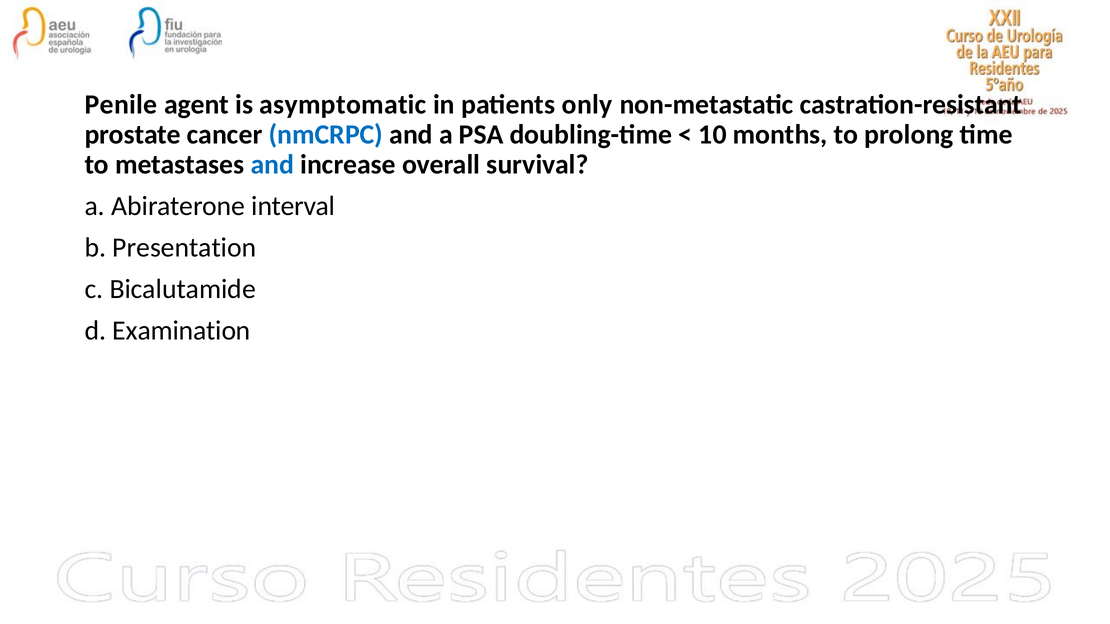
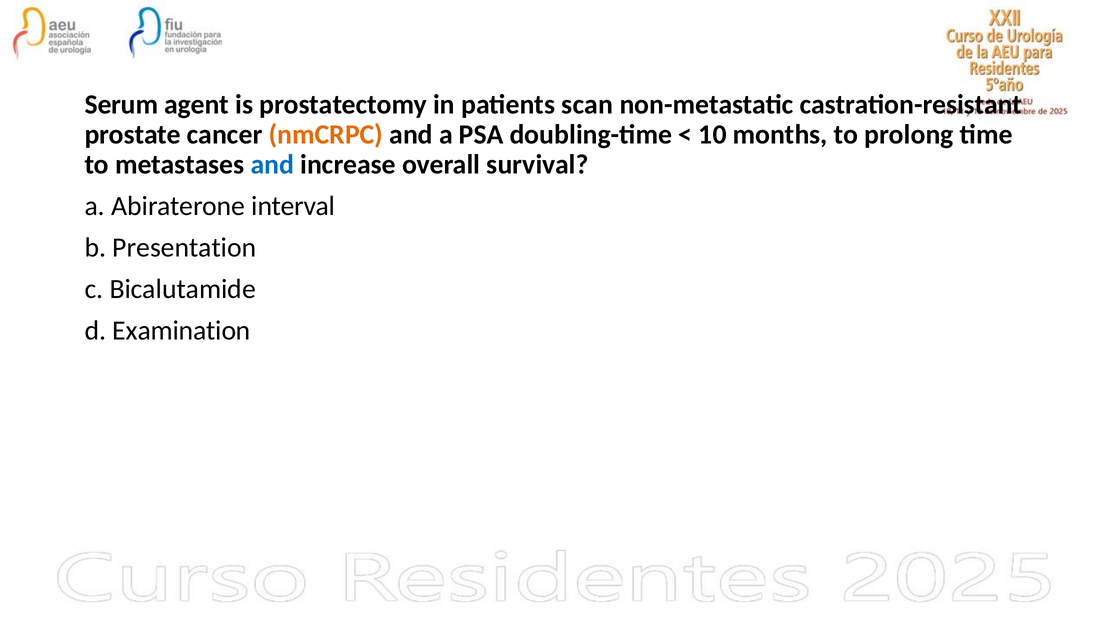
Penile: Penile -> Serum
asymptomatic: asymptomatic -> prostatectomy
only: only -> scan
nmCRPC colour: blue -> orange
